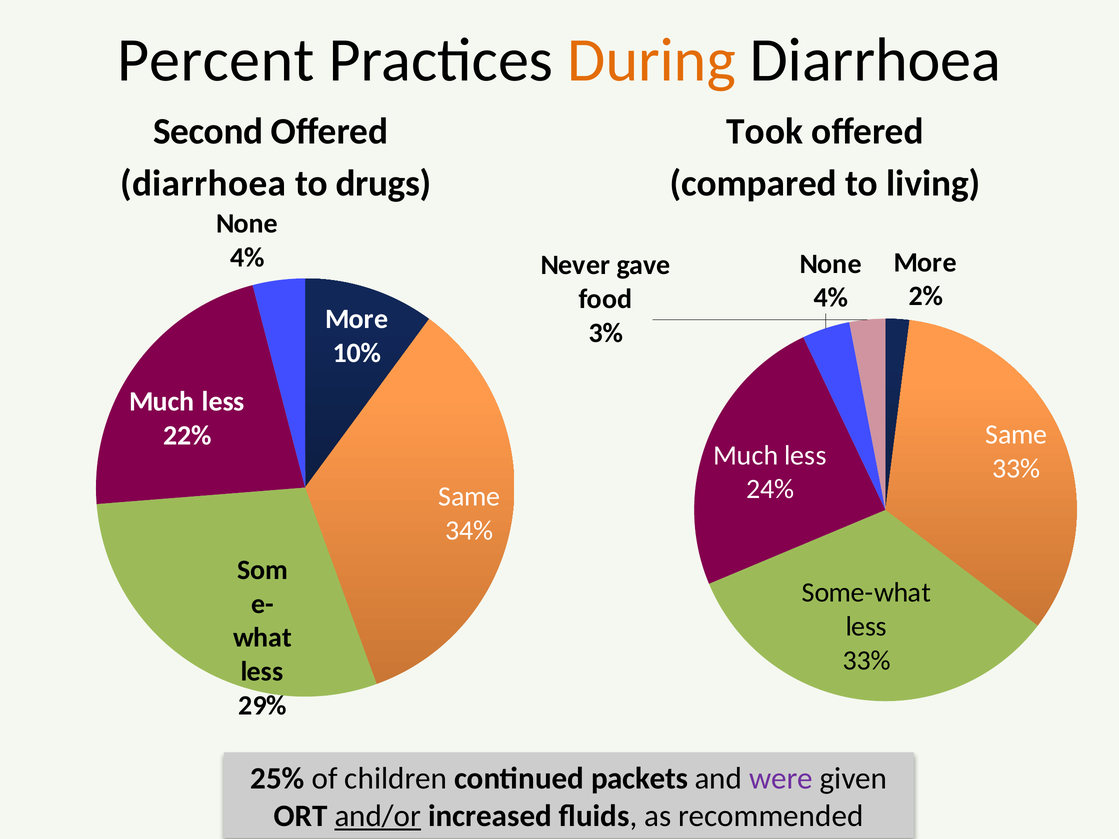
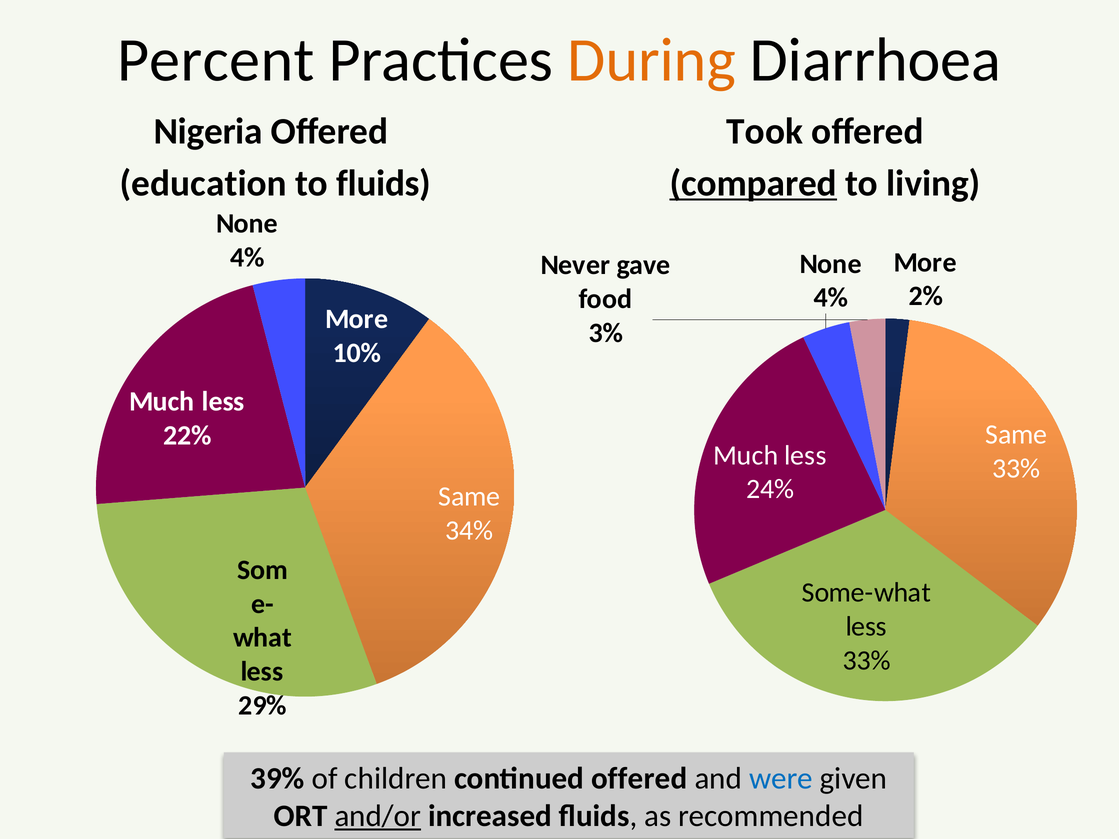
Second: Second -> Nigeria
diarrhoea at (203, 183): diarrhoea -> education
to drugs: drugs -> fluids
compared underline: none -> present
25%: 25% -> 39%
continued packets: packets -> offered
were colour: purple -> blue
